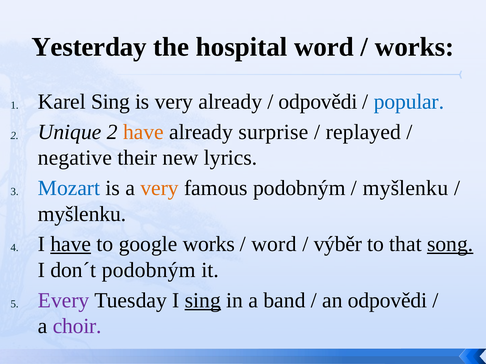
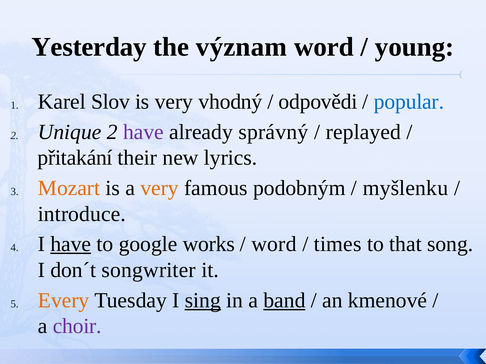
hospital: hospital -> význam
works at (415, 47): works -> young
Karel Sing: Sing -> Slov
very already: already -> vhodný
have at (143, 132) colour: orange -> purple
surprise: surprise -> správný
negative: negative -> přitakání
Mozart colour: blue -> orange
myšlenku at (82, 214): myšlenku -> introduce
výběr: výběr -> times
song underline: present -> none
don´t podobným: podobným -> songwriter
Every colour: purple -> orange
band underline: none -> present
an odpovědi: odpovědi -> kmenové
